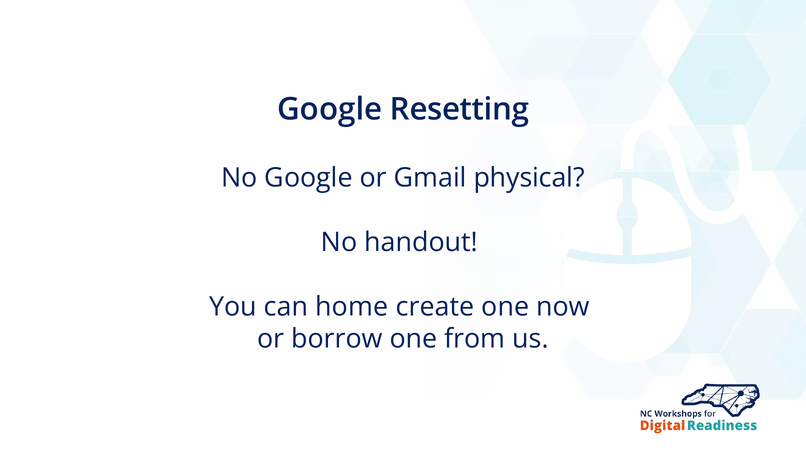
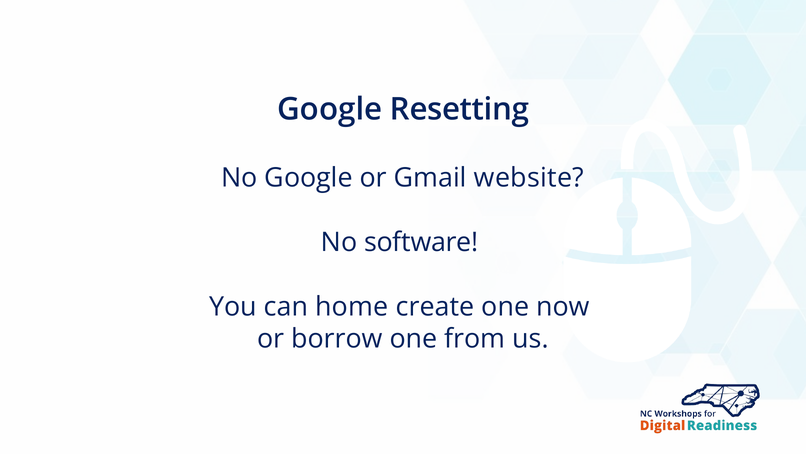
physical: physical -> website
handout: handout -> software
